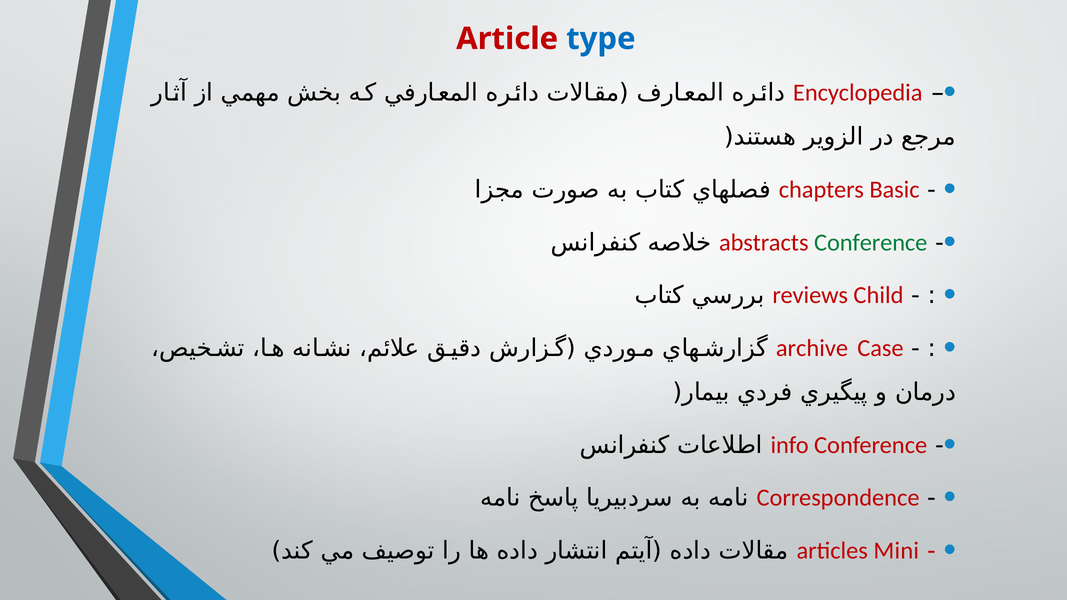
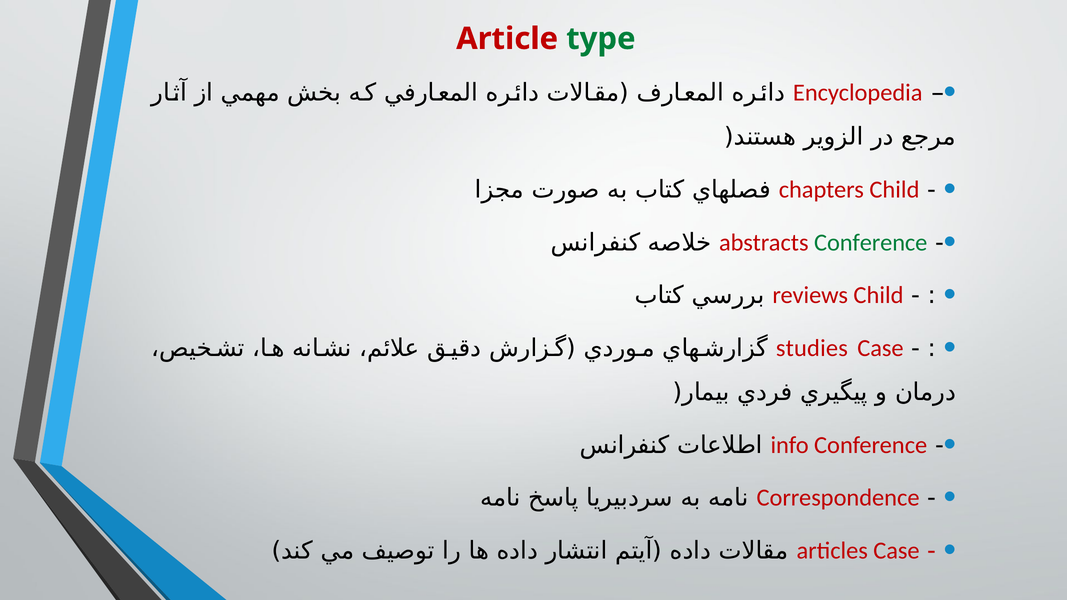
type colour: blue -> green
chapters Basic: Basic -> Child
archive: archive -> studies
articles Mini: Mini -> Case
